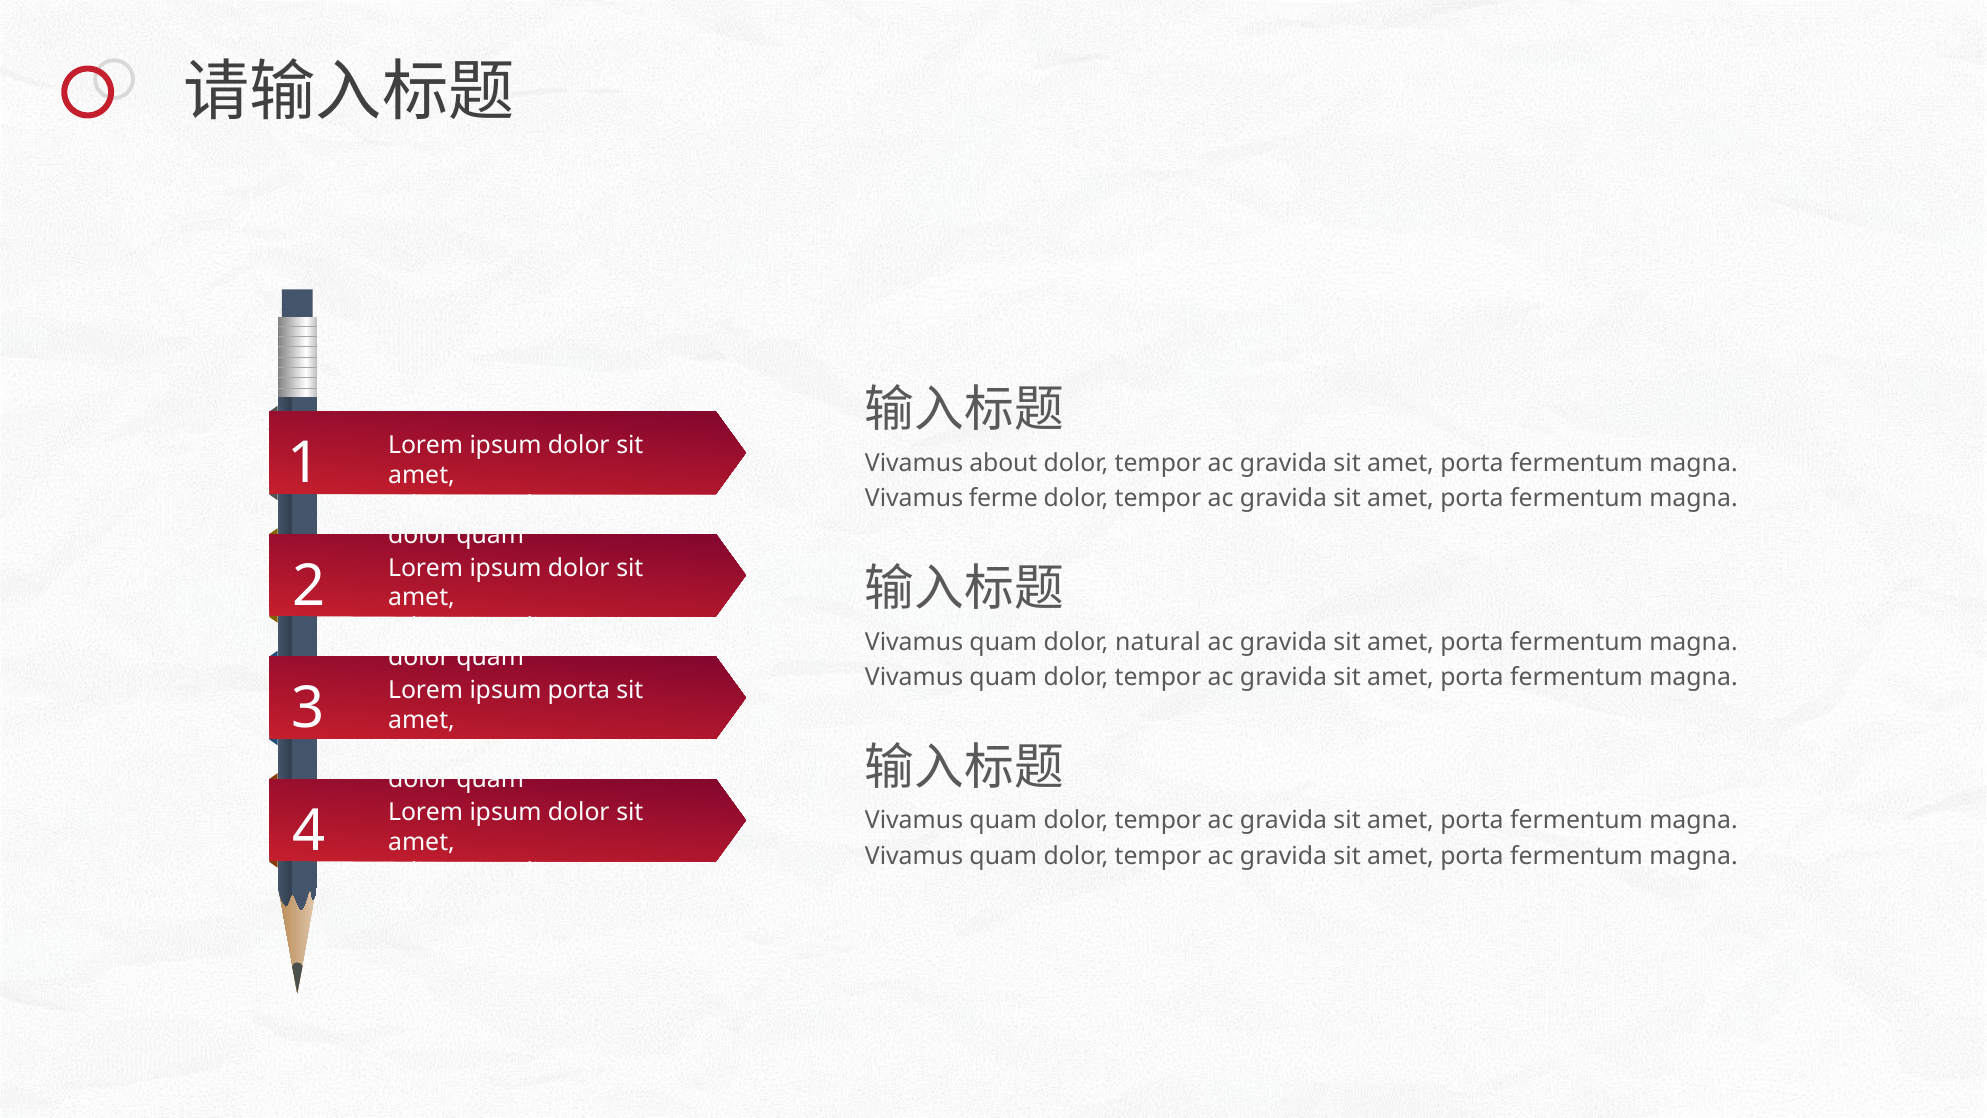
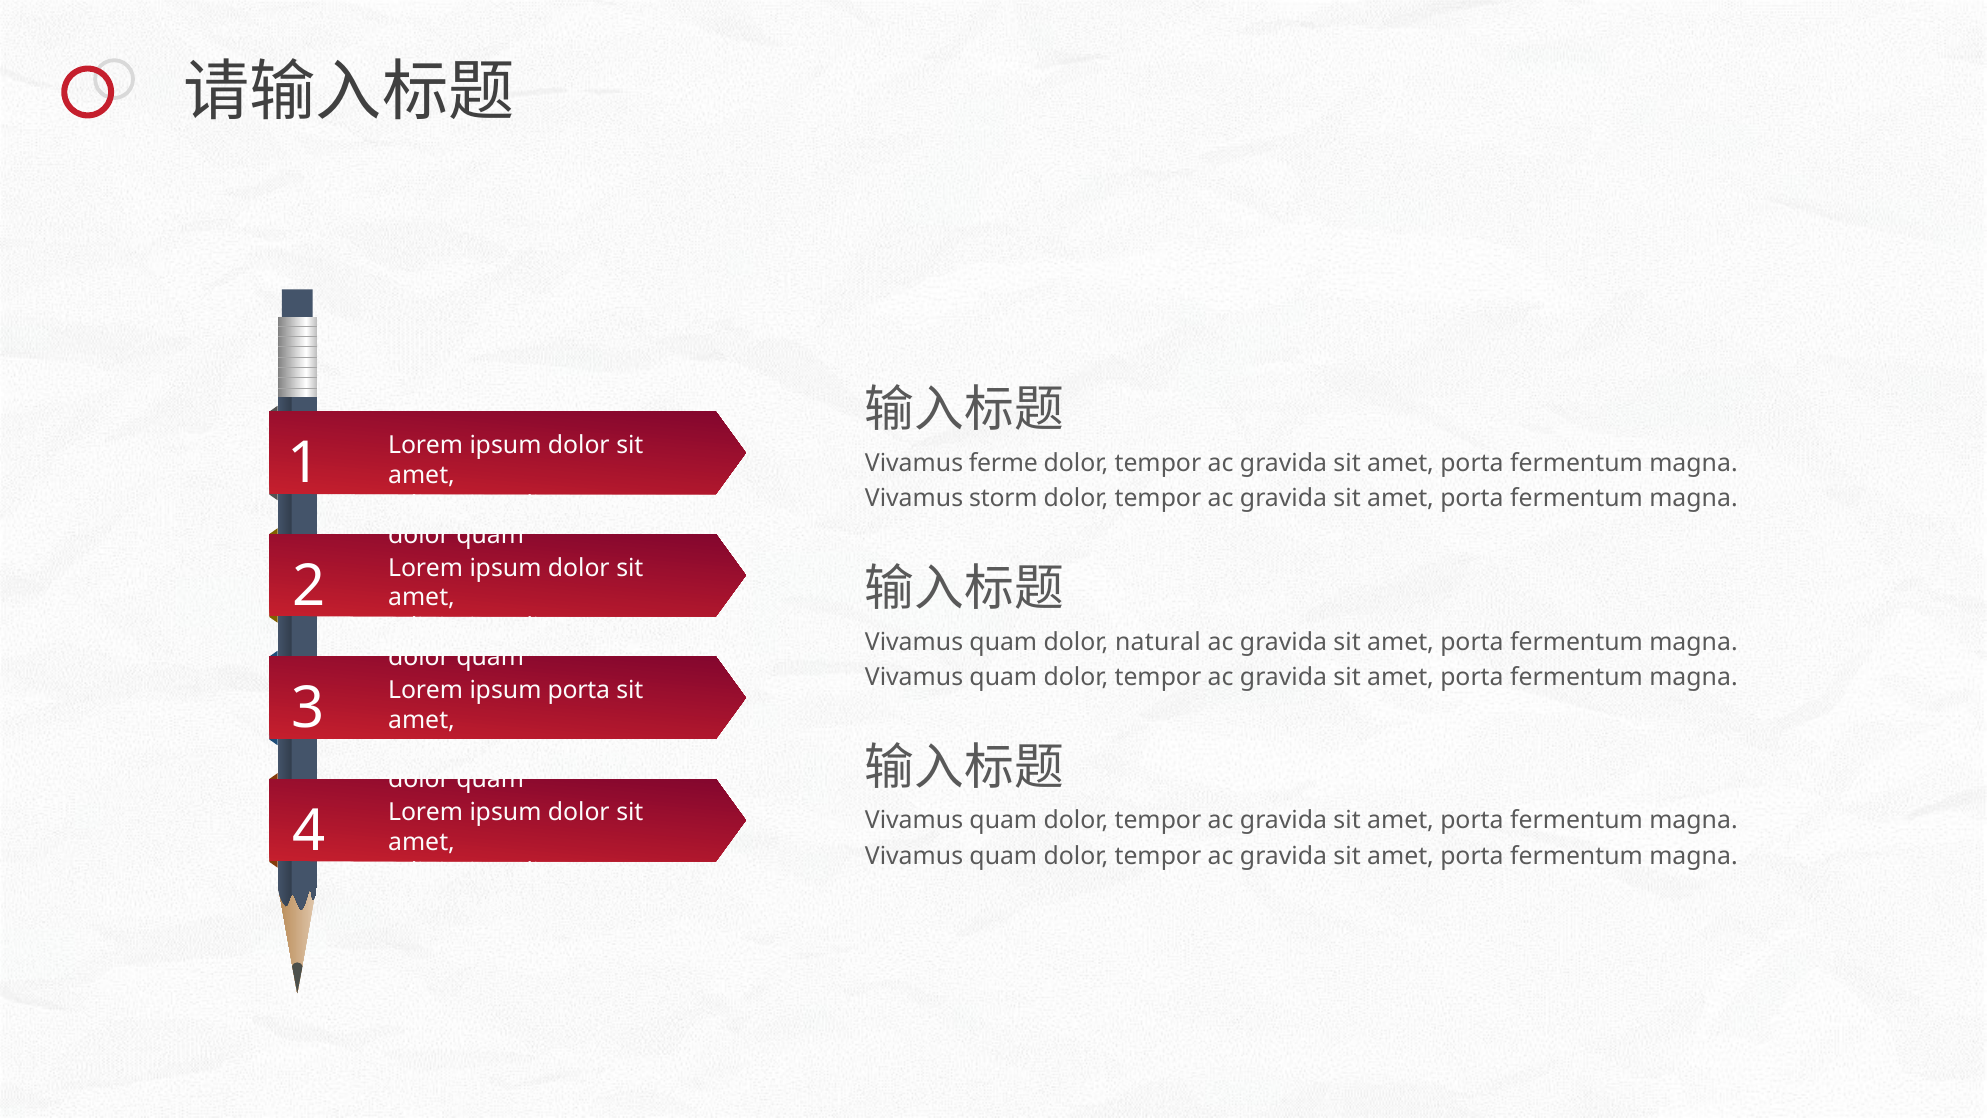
about: about -> ferme
ferme: ferme -> storm
